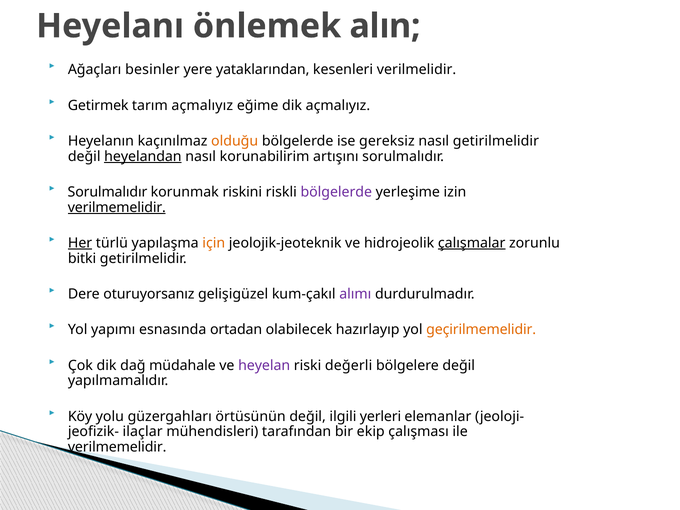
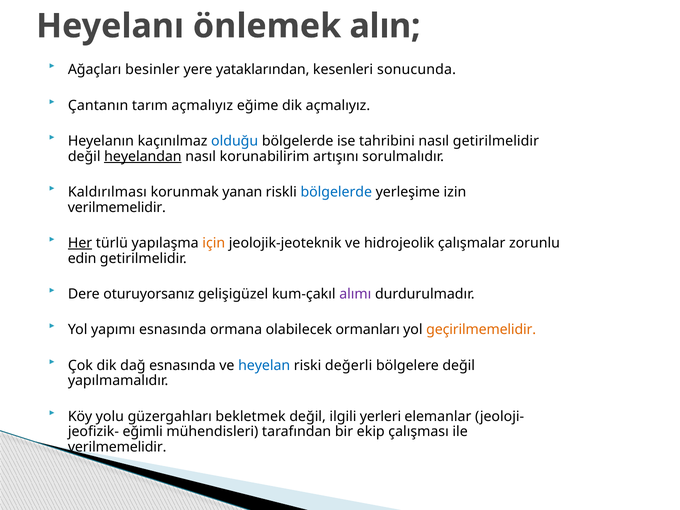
verilmelidir: verilmelidir -> sonucunda
Getirmek: Getirmek -> Çantanın
olduğu colour: orange -> blue
gereksiz: gereksiz -> tahribini
Sorulmalıdır at (107, 192): Sorulmalıdır -> Kaldırılması
riskini: riskini -> yanan
bölgelerde at (336, 192) colour: purple -> blue
verilmemelidir at (117, 207) underline: present -> none
çalışmalar underline: present -> none
bitki: bitki -> edin
ortadan: ortadan -> ormana
hazırlayıp: hazırlayıp -> ormanları
dağ müdahale: müdahale -> esnasında
heyelan colour: purple -> blue
örtüsünün: örtüsünün -> bekletmek
ilaçlar: ilaçlar -> eğimli
